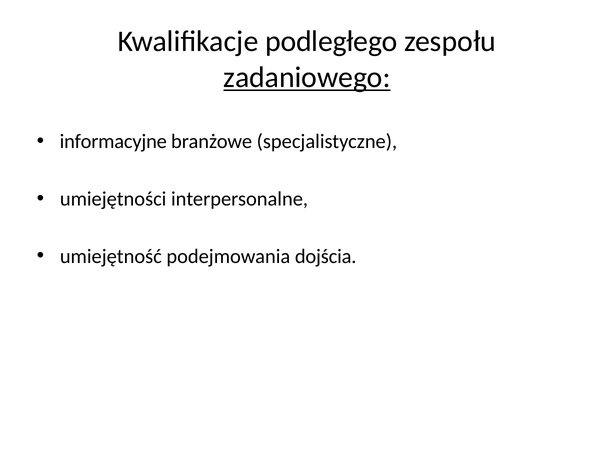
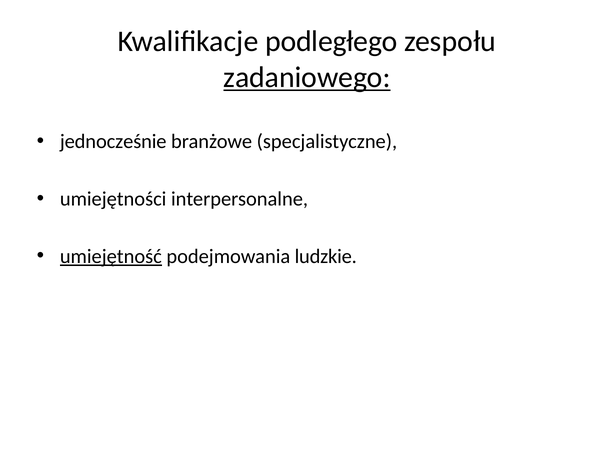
informacyjne: informacyjne -> jednocześnie
umiejętność underline: none -> present
dojścia: dojścia -> ludzkie
